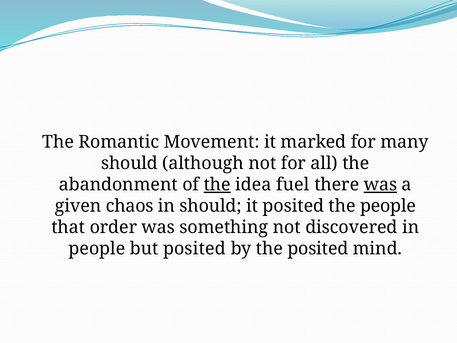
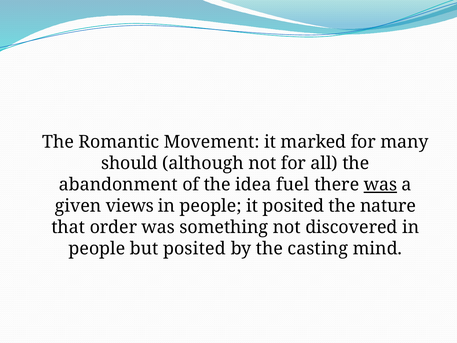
the at (217, 185) underline: present -> none
chaos: chaos -> views
should at (211, 206): should -> people
the people: people -> nature
the posited: posited -> casting
